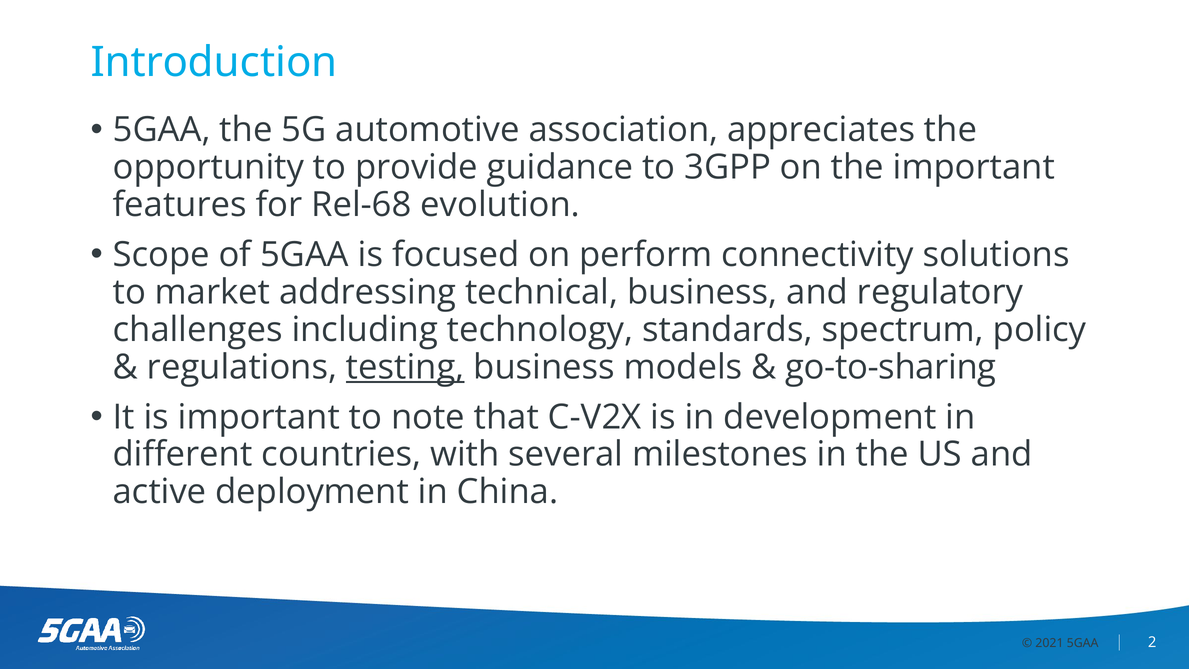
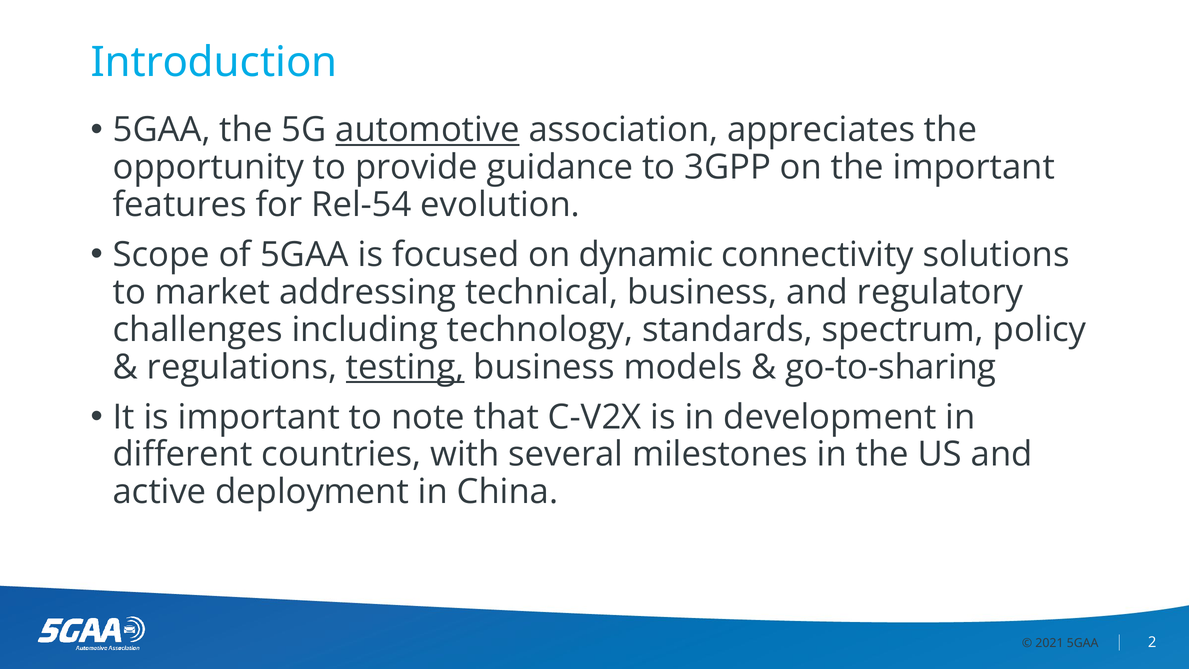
automotive underline: none -> present
Rel-68: Rel-68 -> Rel-54
perform: perform -> dynamic
